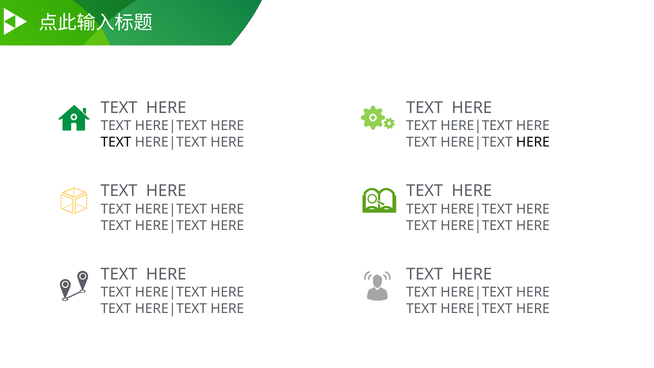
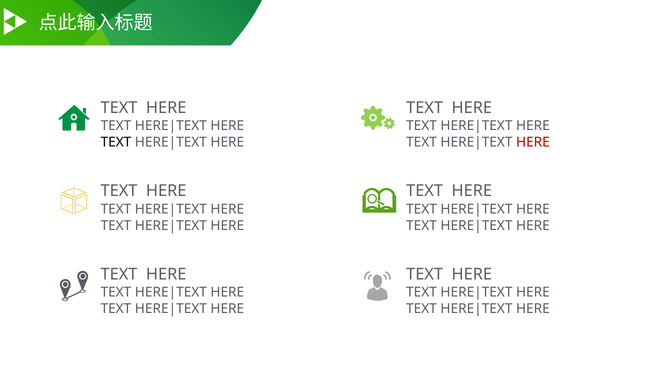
HERE at (533, 142) colour: black -> red
